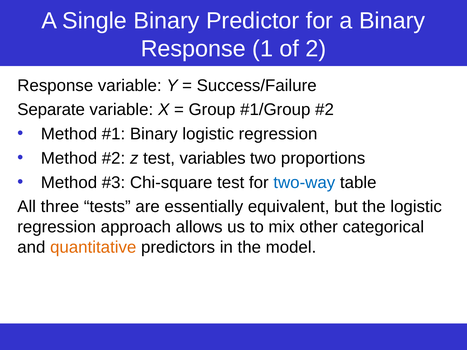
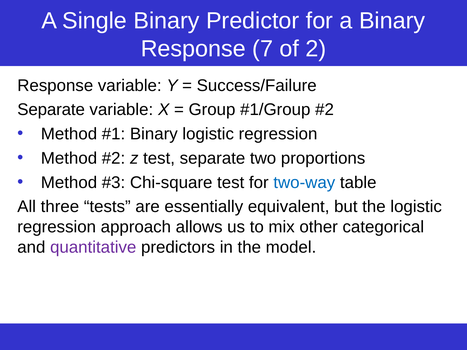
1: 1 -> 7
test variables: variables -> separate
quantitative colour: orange -> purple
